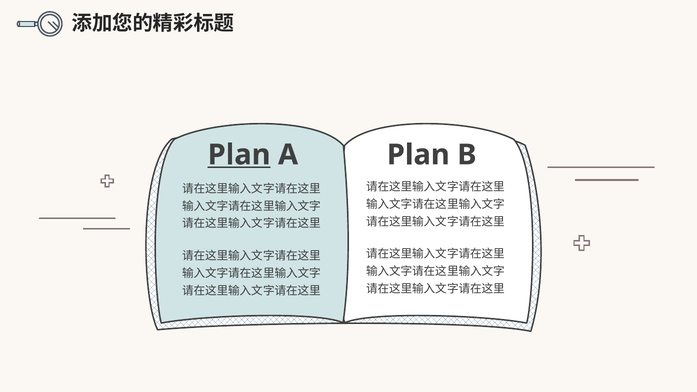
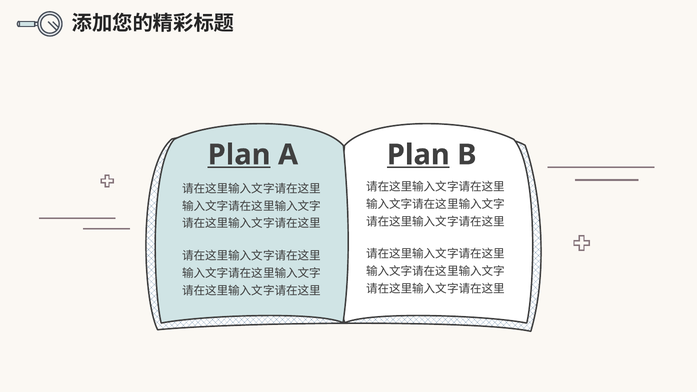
Plan at (418, 155) underline: none -> present
